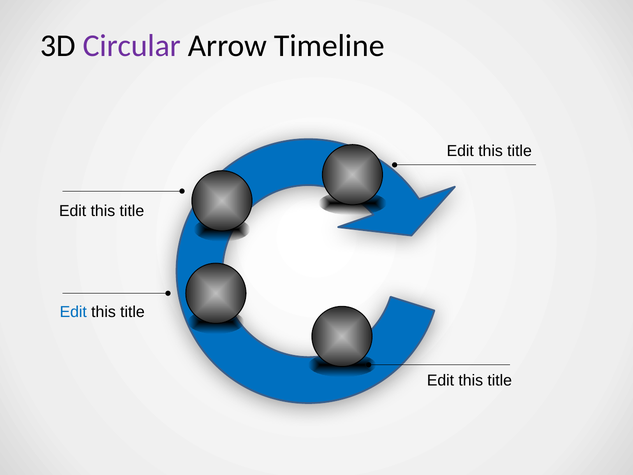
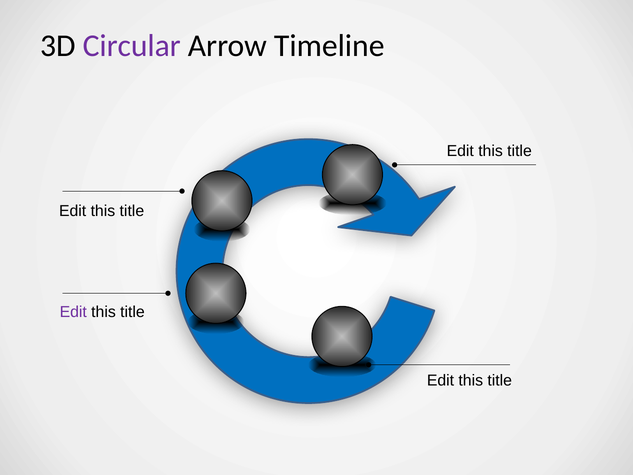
Edit at (73, 312) colour: blue -> purple
